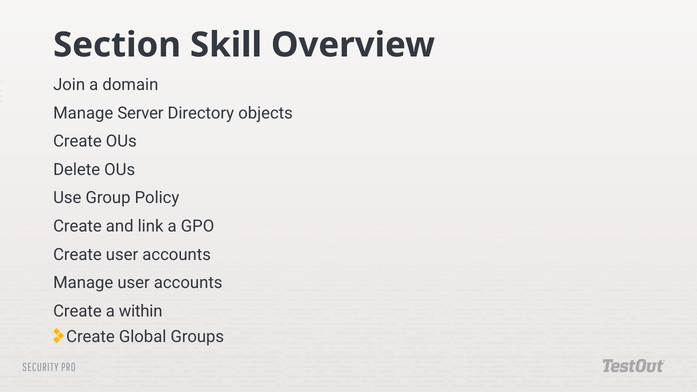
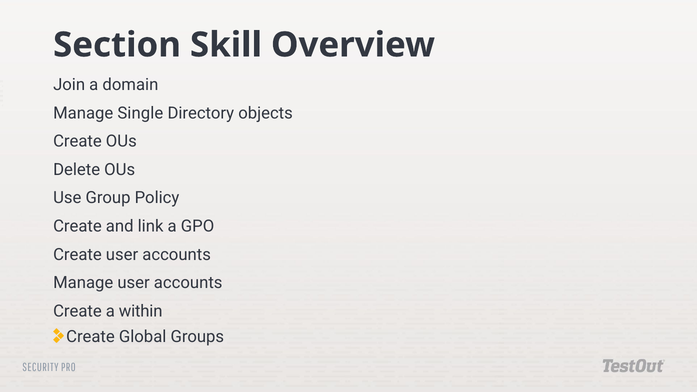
Server: Server -> Single
